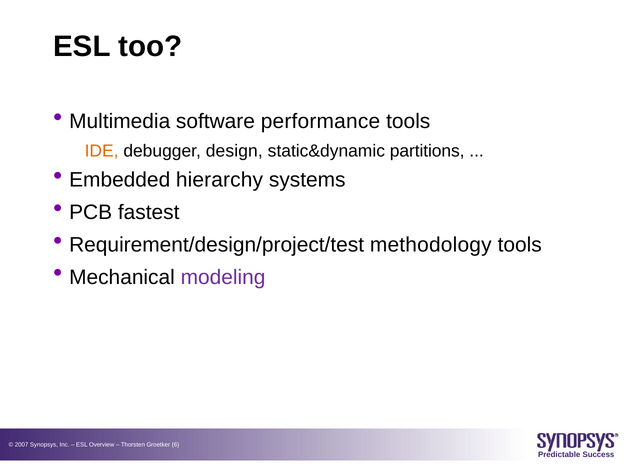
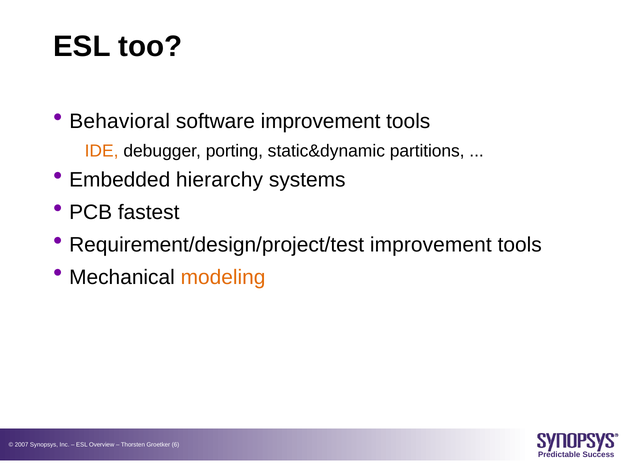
Multimedia: Multimedia -> Behavioral
software performance: performance -> improvement
design: design -> porting
Requirement/design/project/test methodology: methodology -> improvement
modeling colour: purple -> orange
